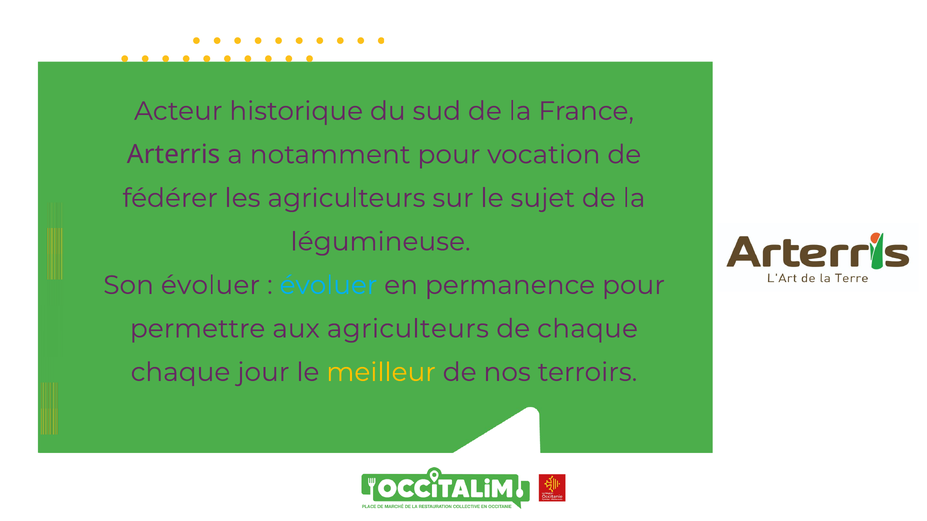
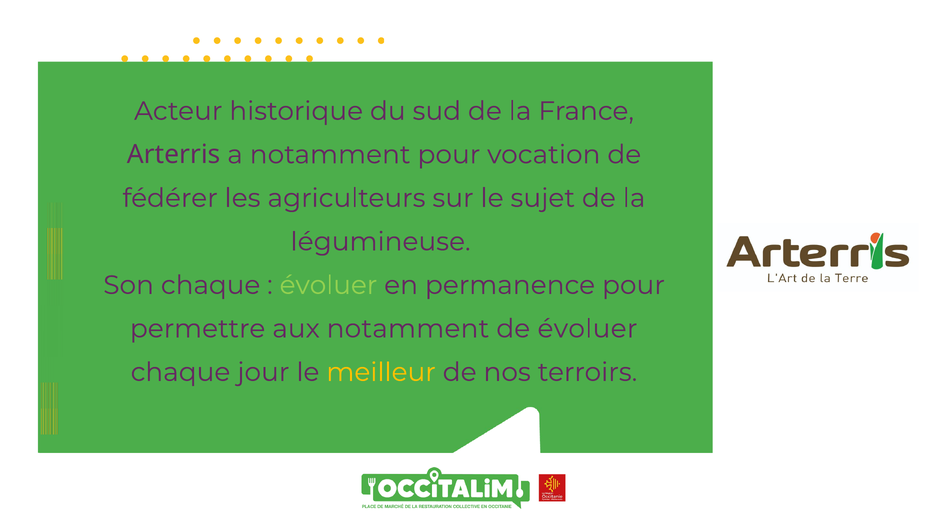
Son évoluer: évoluer -> chaque
évoluer at (328, 285) colour: light blue -> light green
aux agriculteurs: agriculteurs -> notamment
de chaque: chaque -> évoluer
